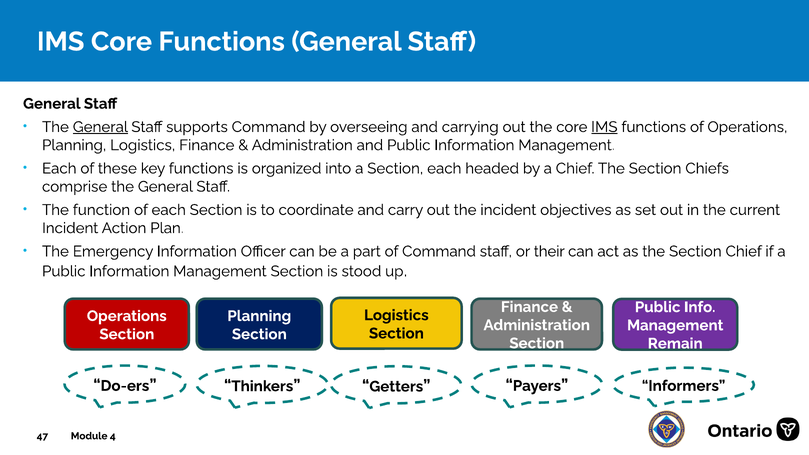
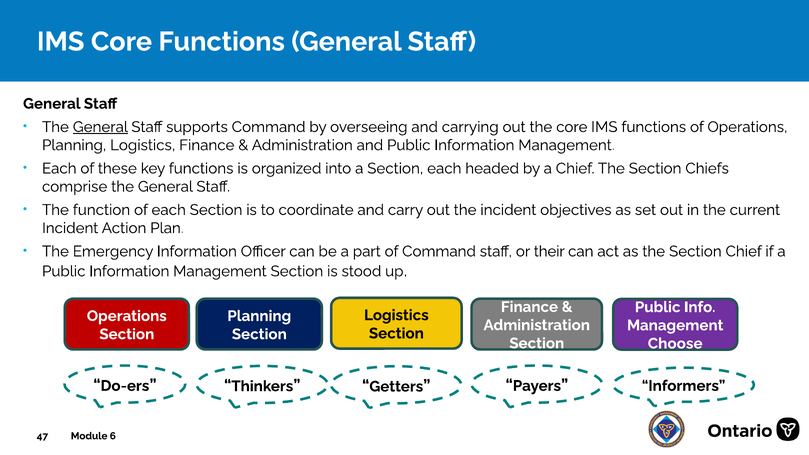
IMS at (604, 127) underline: present -> none
Remain: Remain -> Choose
4: 4 -> 6
